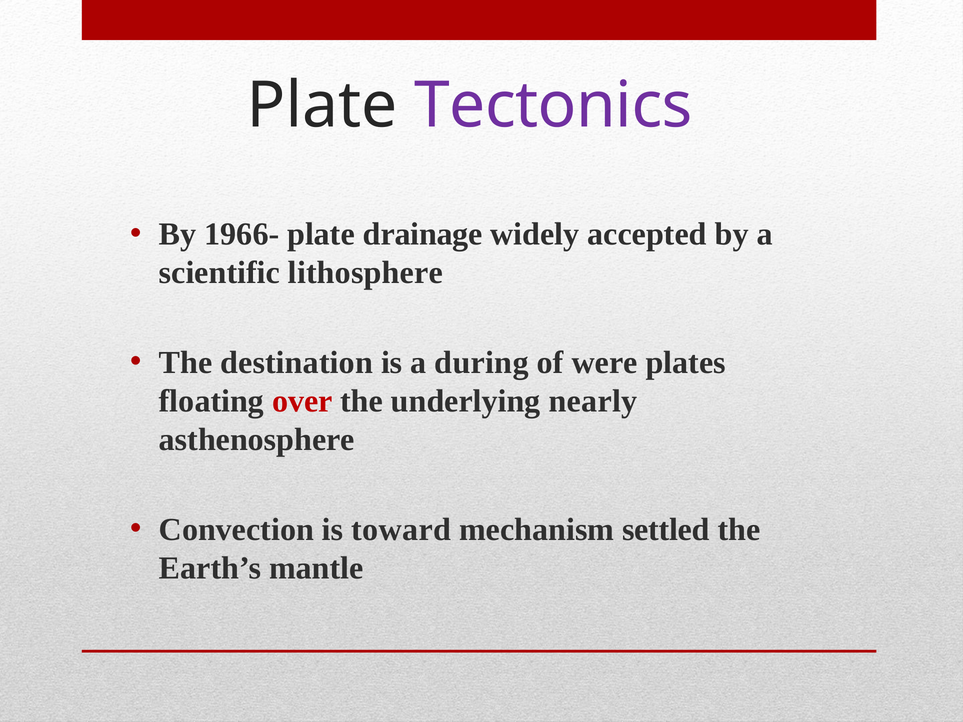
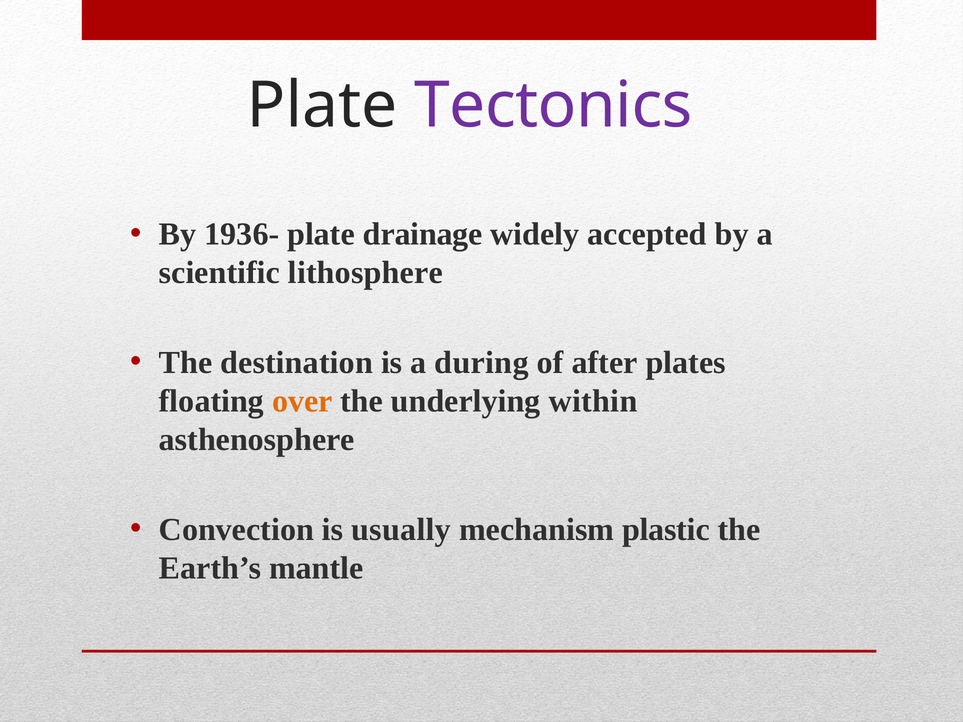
1966-: 1966- -> 1936-
were: were -> after
over colour: red -> orange
nearly: nearly -> within
toward: toward -> usually
settled: settled -> plastic
